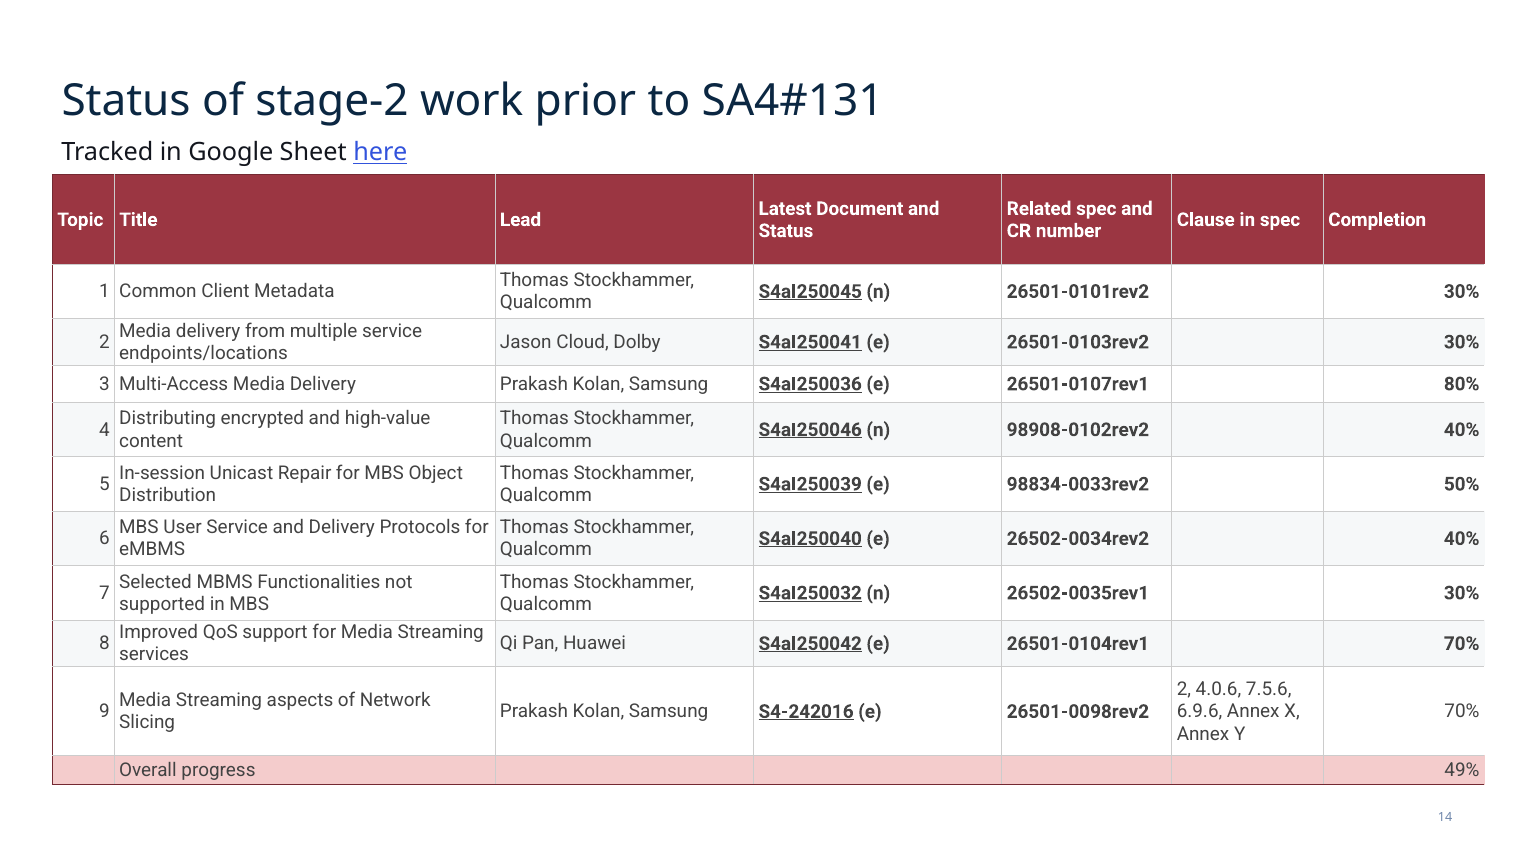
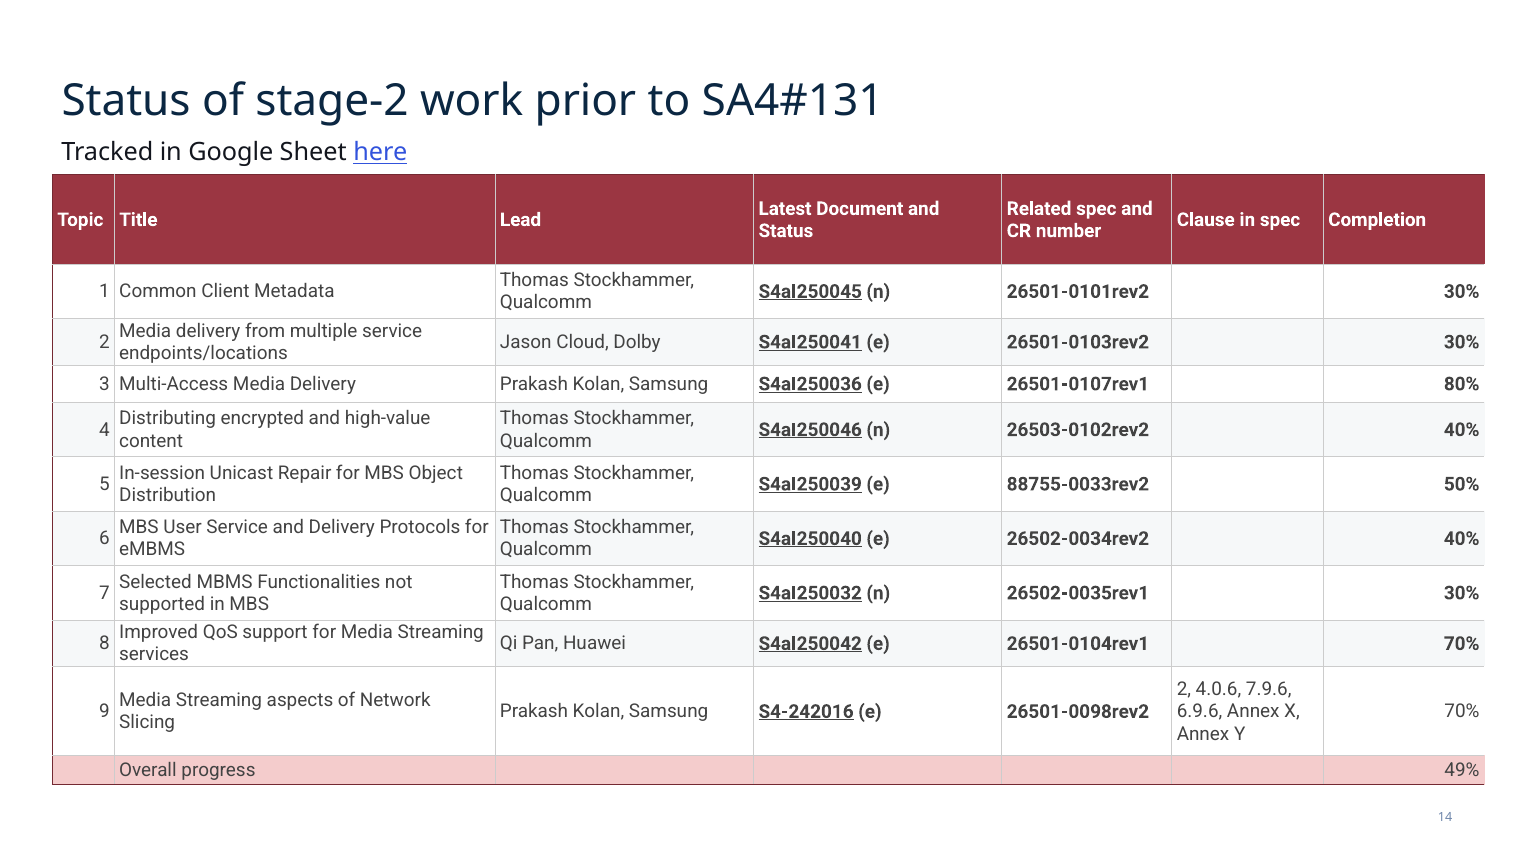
98908-0102rev2: 98908-0102rev2 -> 26503-0102rev2
98834-0033rev2: 98834-0033rev2 -> 88755-0033rev2
7.5.6: 7.5.6 -> 7.9.6
